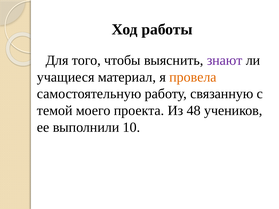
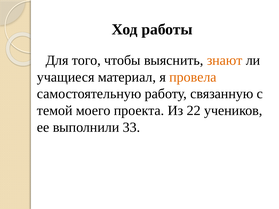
знают colour: purple -> orange
48: 48 -> 22
10: 10 -> 33
